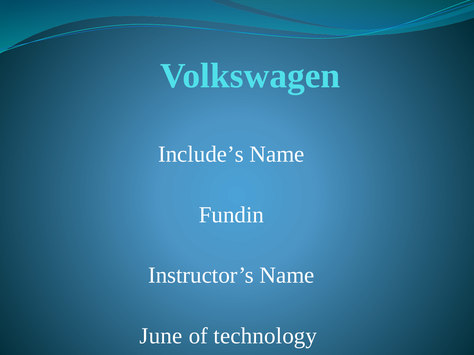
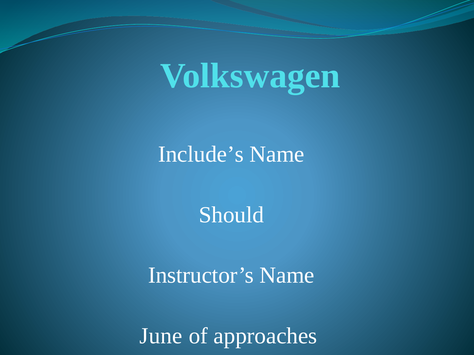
Fundin: Fundin -> Should
technology: technology -> approaches
